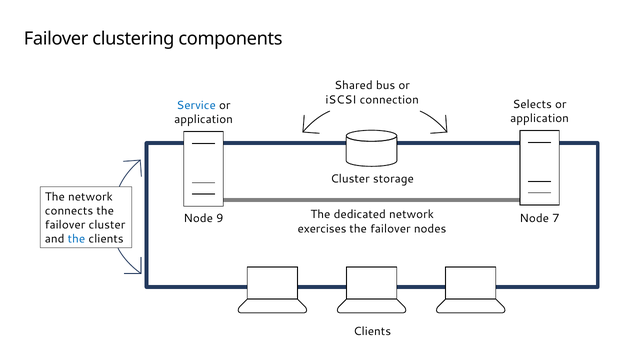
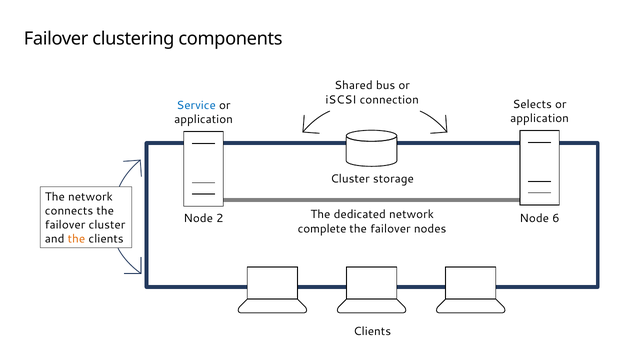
9: 9 -> 2
7: 7 -> 6
exercises: exercises -> complete
the at (76, 239) colour: blue -> orange
